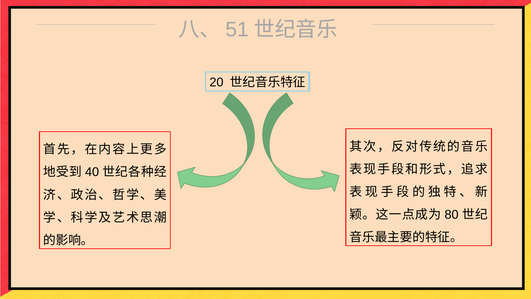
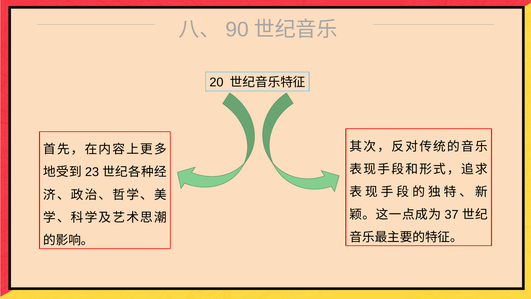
51: 51 -> 90
40: 40 -> 23
80: 80 -> 37
